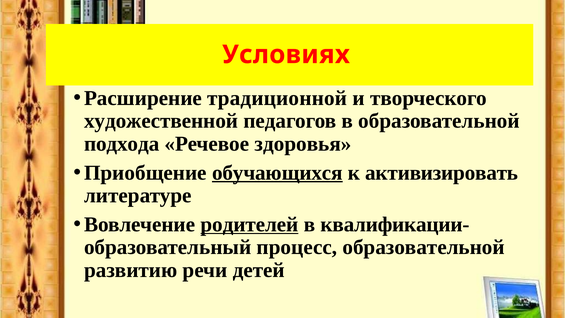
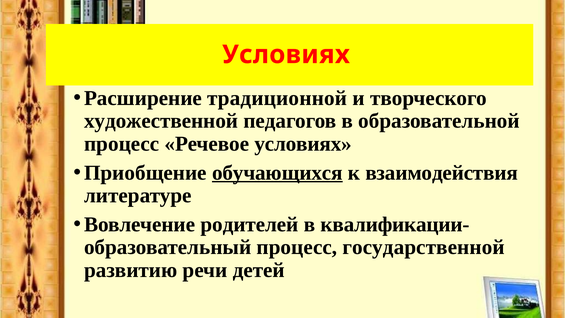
подхода at (122, 144): подхода -> процесс
Речевое здоровья: здоровья -> условиях
активизировать: активизировать -> взаимодействия
родителей underline: present -> none
процесс образовательной: образовательной -> государственной
